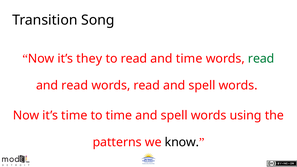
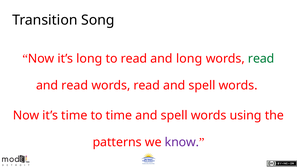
it’s they: they -> long
and time: time -> long
know colour: black -> purple
